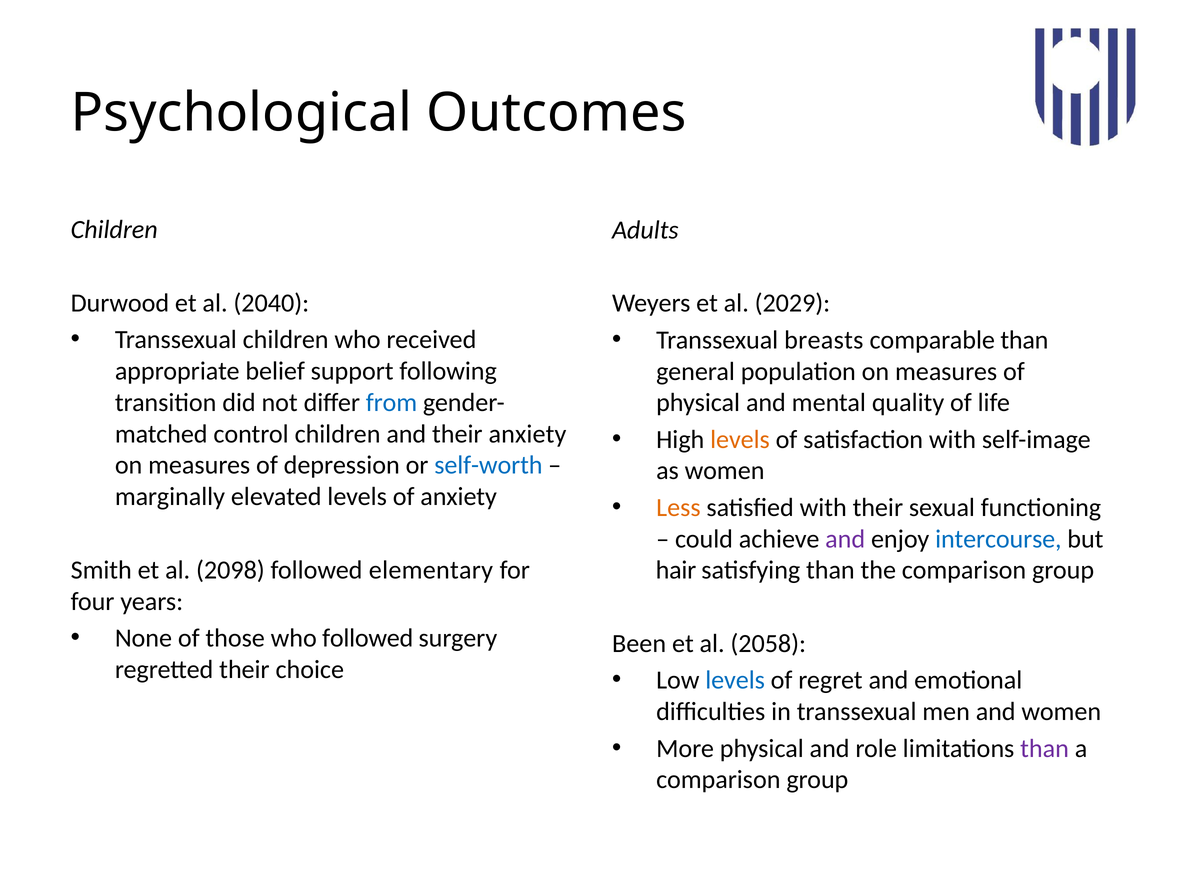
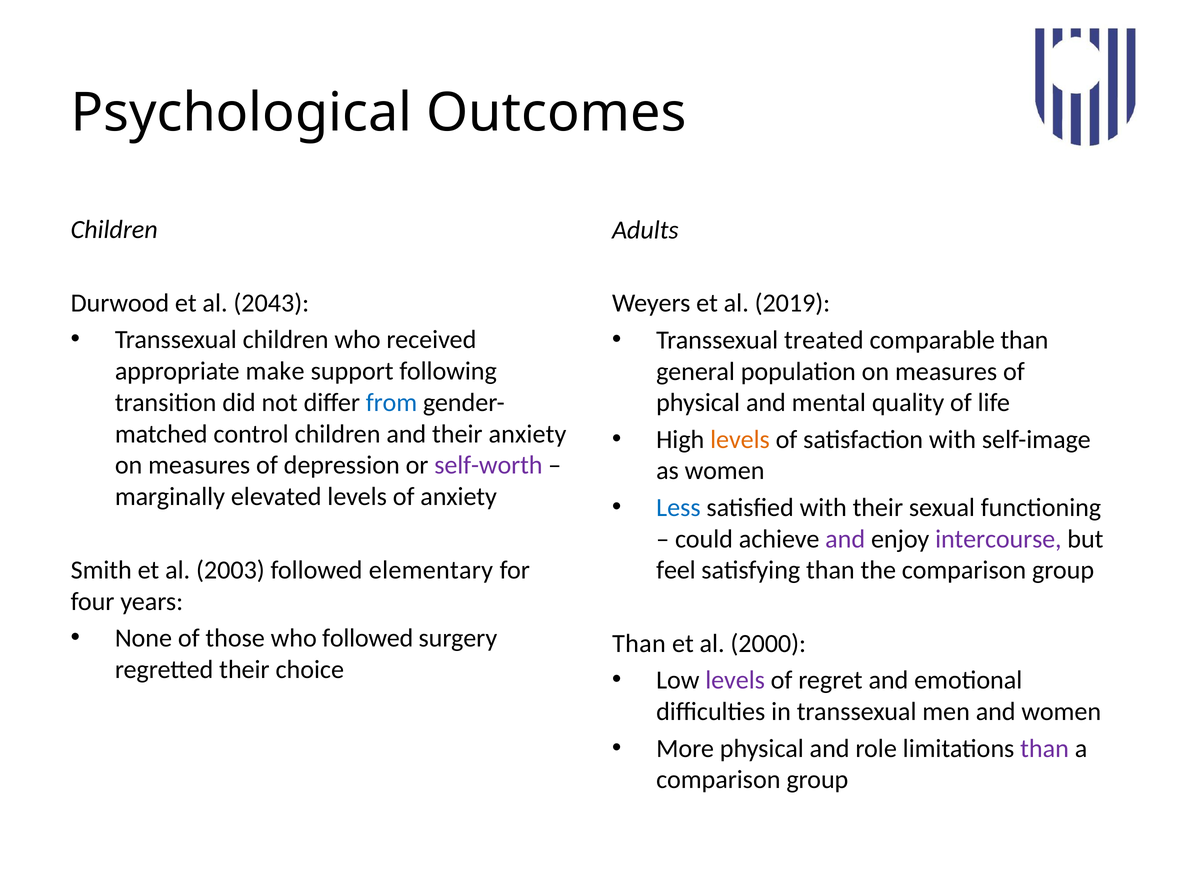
2040: 2040 -> 2043
2029: 2029 -> 2019
breasts: breasts -> treated
belief: belief -> make
self-worth colour: blue -> purple
Less colour: orange -> blue
intercourse colour: blue -> purple
2098: 2098 -> 2003
hair: hair -> feel
Been at (639, 643): Been -> Than
2058: 2058 -> 2000
levels at (735, 680) colour: blue -> purple
